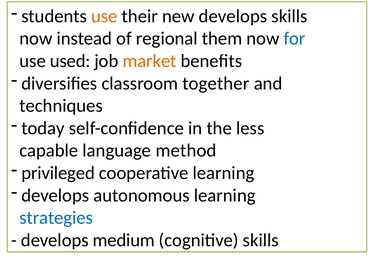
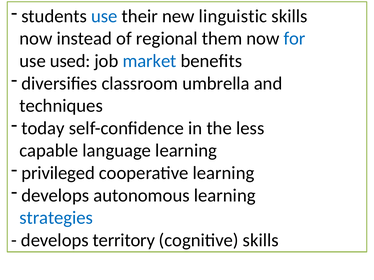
use at (104, 16) colour: orange -> blue
new develops: develops -> linguistic
market colour: orange -> blue
together: together -> umbrella
language method: method -> learning
medium: medium -> territory
